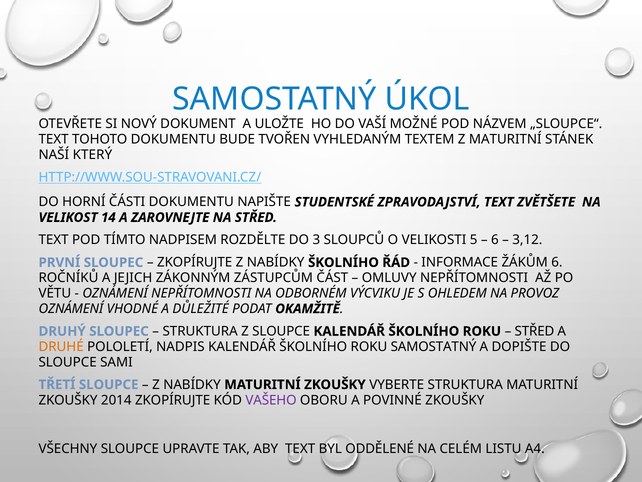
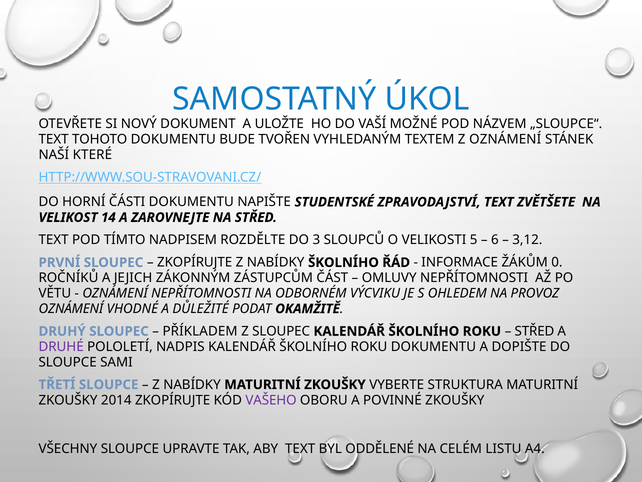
Z MATURITNÍ: MATURITNÍ -> OZNÁMENÍ
KTERÝ: KTERÝ -> KTERÉ
ŽÁKŮM 6: 6 -> 0
STRUKTURA at (200, 331): STRUKTURA -> PŘÍKLADEM
Z SLOUPCE: SLOUPCE -> SLOUPEC
DRUHÉ colour: orange -> purple
ROKU SAMOSTATNÝ: SAMOSTATNÝ -> DOKUMENTU
